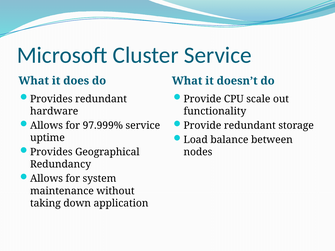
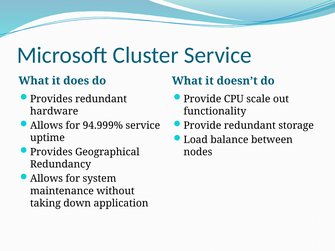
97.999%: 97.999% -> 94.999%
